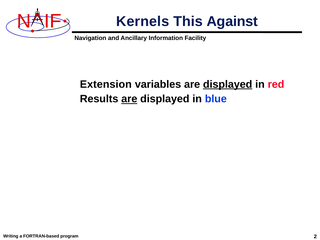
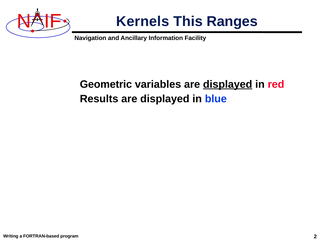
Against: Against -> Ranges
Extension: Extension -> Geometric
are at (129, 99) underline: present -> none
